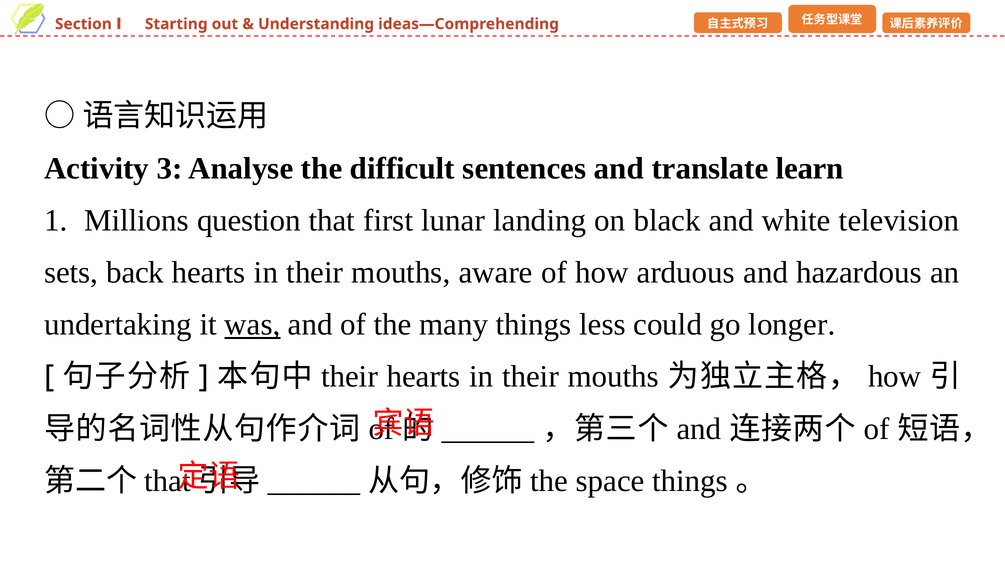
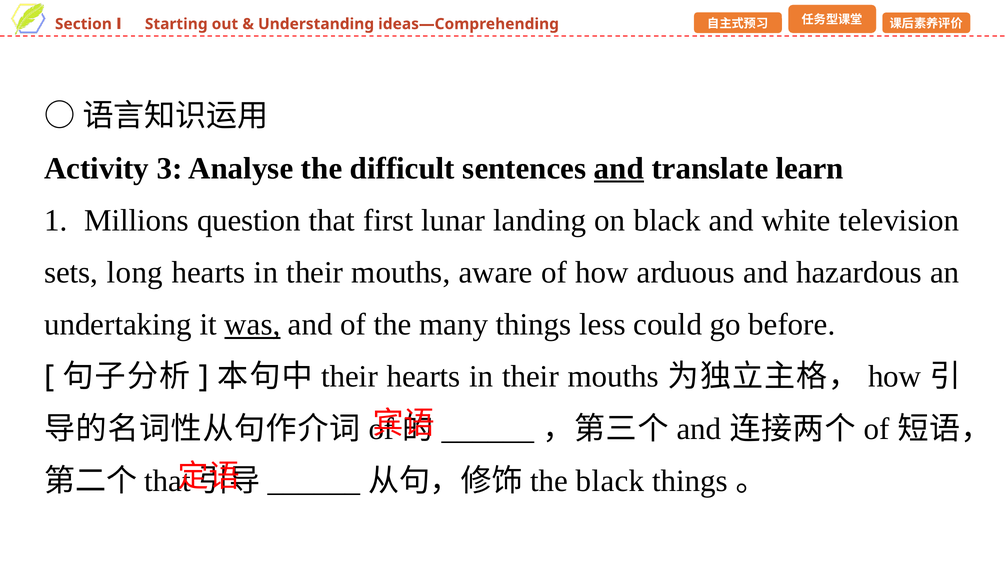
and at (619, 168) underline: none -> present
back: back -> long
longer: longer -> before
the space: space -> black
